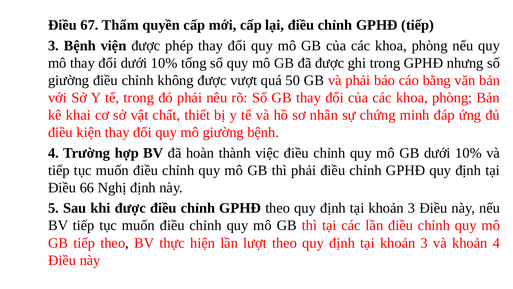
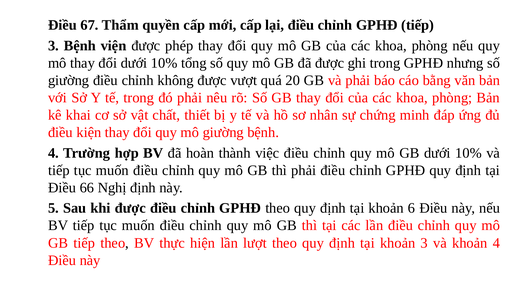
50: 50 -> 20
3 at (412, 208): 3 -> 6
